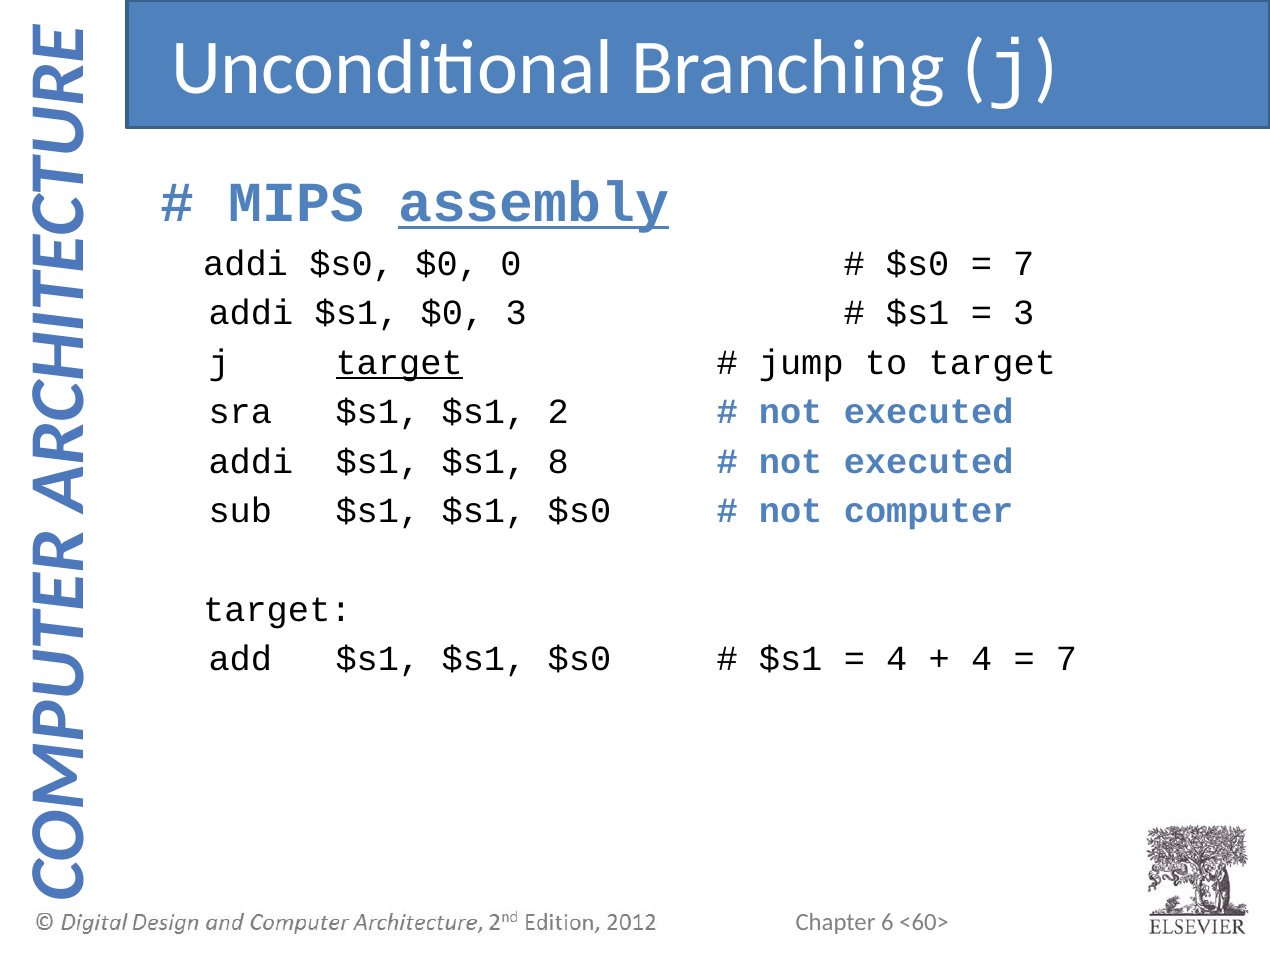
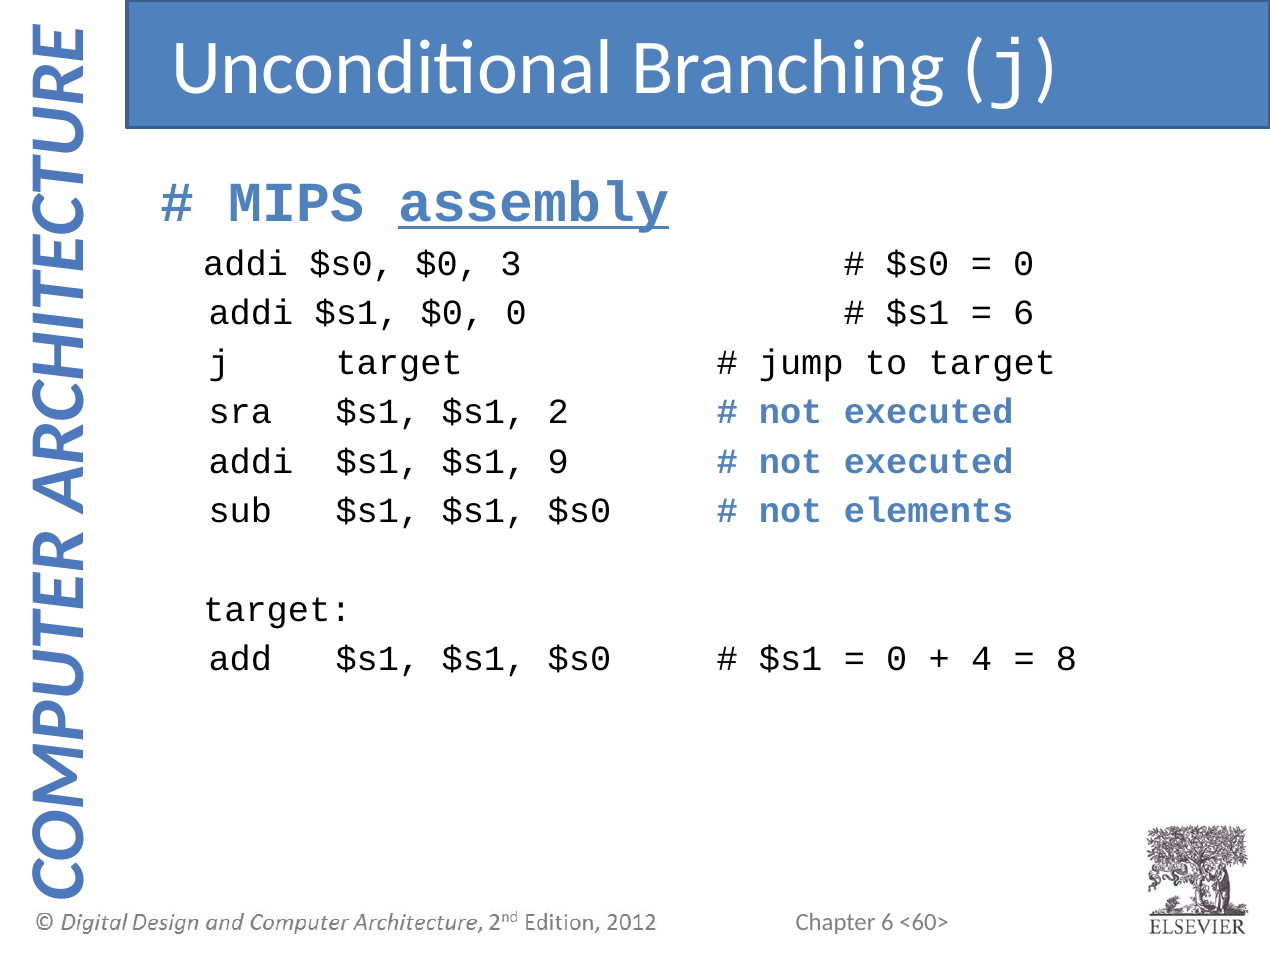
0: 0 -> 3
7 at (1024, 264): 7 -> 0
$0 3: 3 -> 0
3 at (1024, 313): 3 -> 6
target at (399, 362) underline: present -> none
8: 8 -> 9
computer: computer -> elements
4 at (897, 659): 4 -> 0
7 at (1067, 659): 7 -> 8
